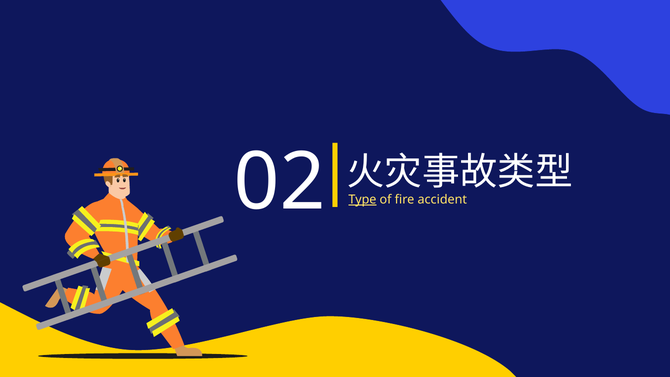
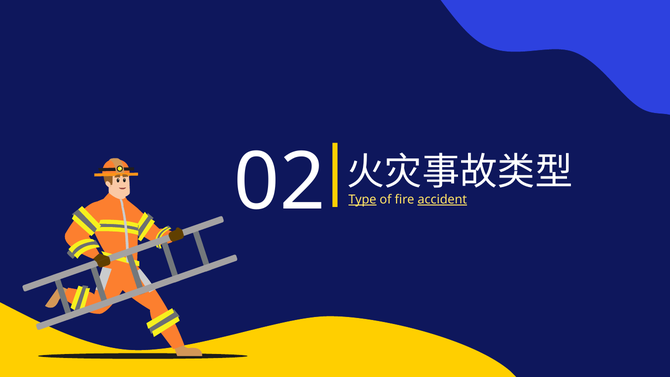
accident underline: none -> present
